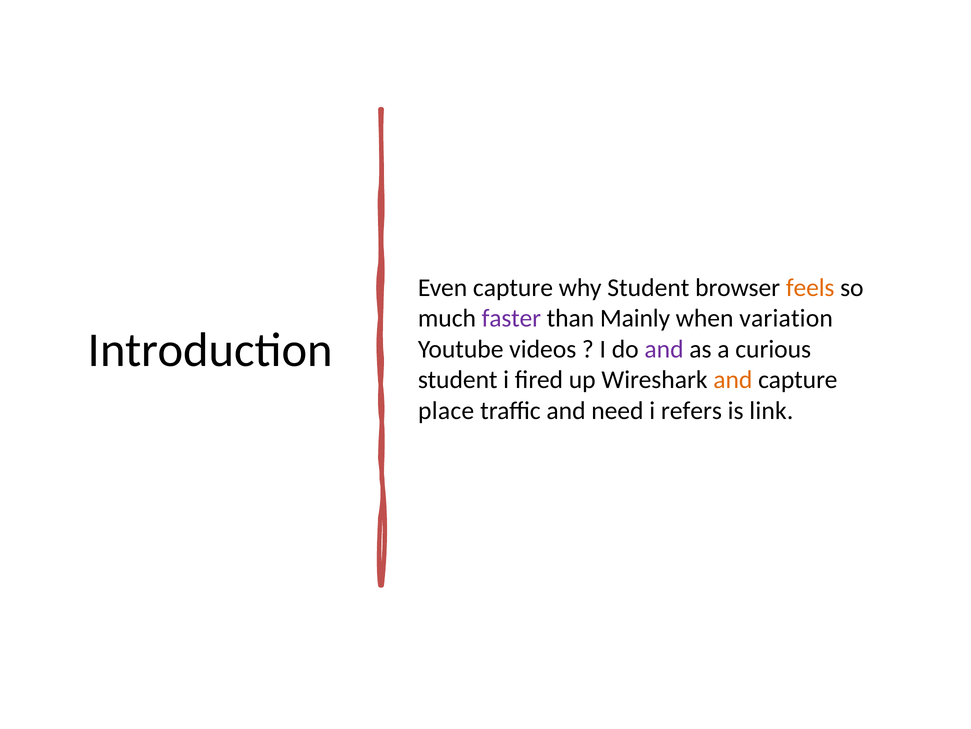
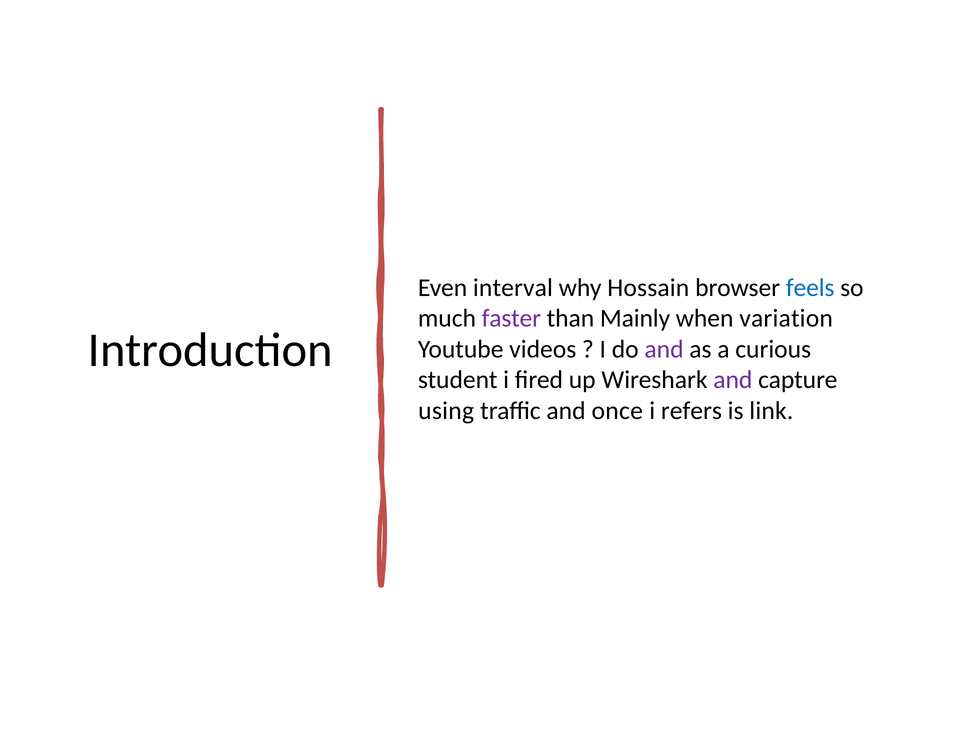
Even capture: capture -> interval
why Student: Student -> Hossain
feels colour: orange -> blue
and at (733, 379) colour: orange -> purple
place: place -> using
need: need -> once
